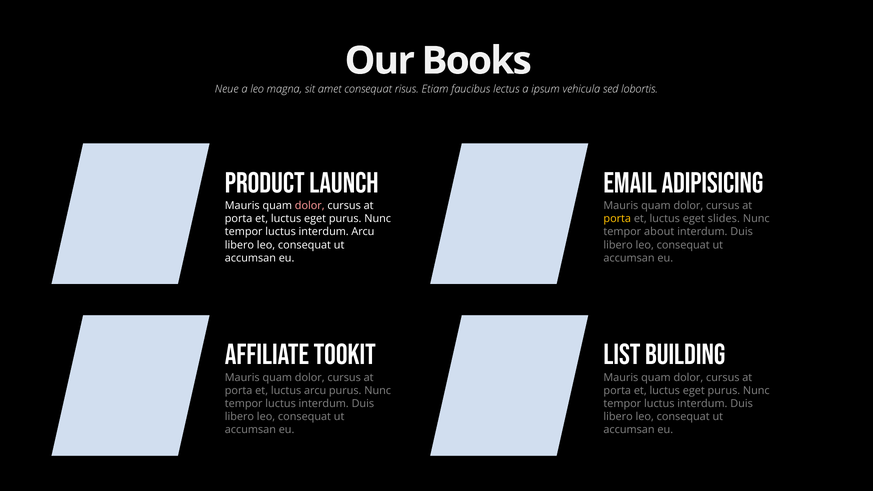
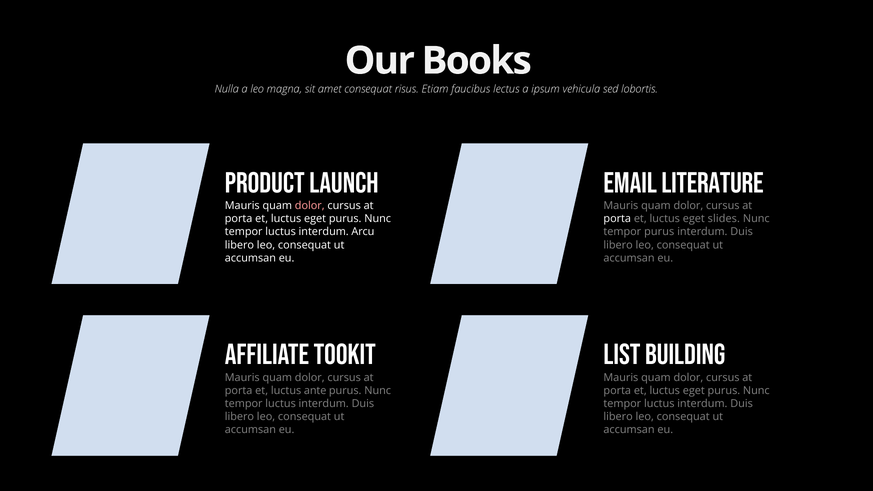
Neue: Neue -> Nulla
ADIPISICING: ADIPISICING -> LITERATURE
porta at (617, 219) colour: yellow -> white
tempor about: about -> purus
luctus arcu: arcu -> ante
